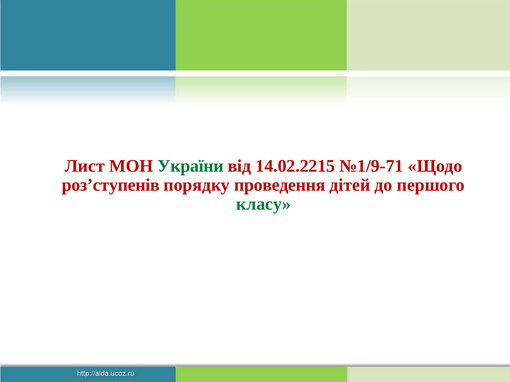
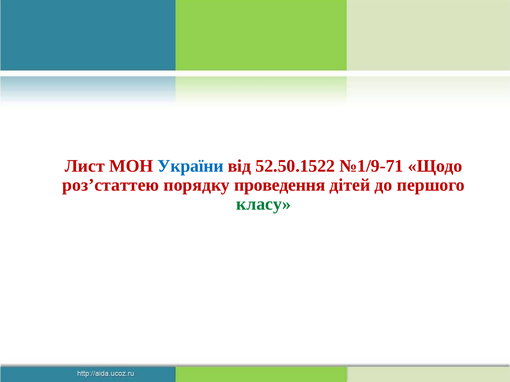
України colour: green -> blue
14.02.2215: 14.02.2215 -> 52.50.1522
роз’ступенів: роз’ступенів -> роз’статтею
